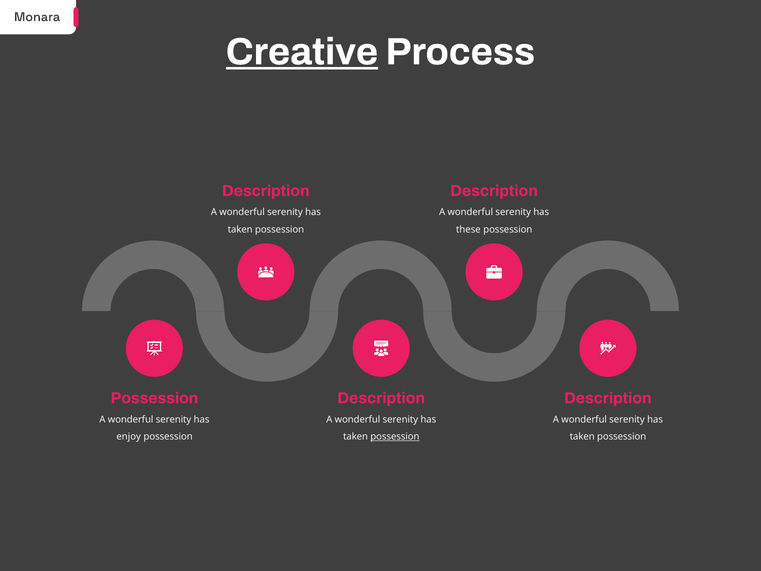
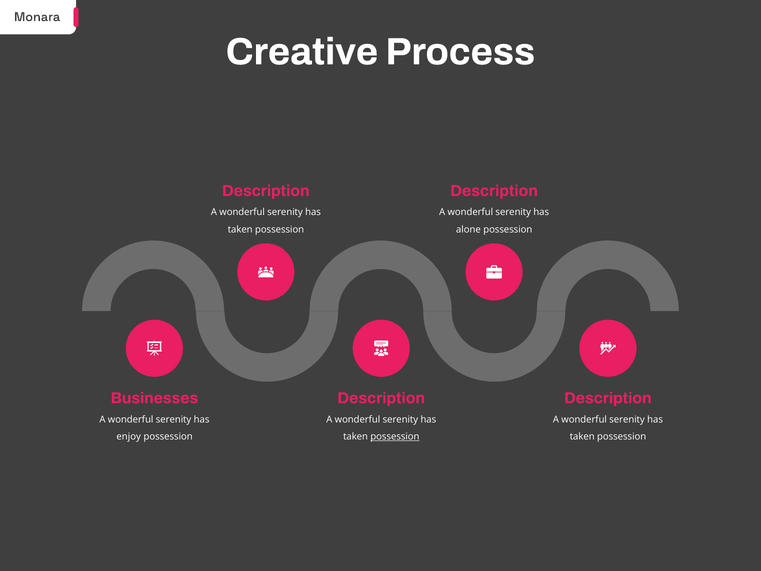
Creative underline: present -> none
these: these -> alone
Possession at (154, 398): Possession -> Businesses
